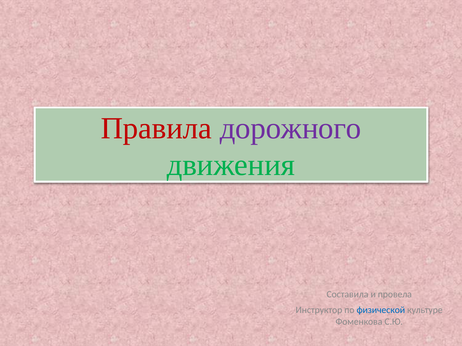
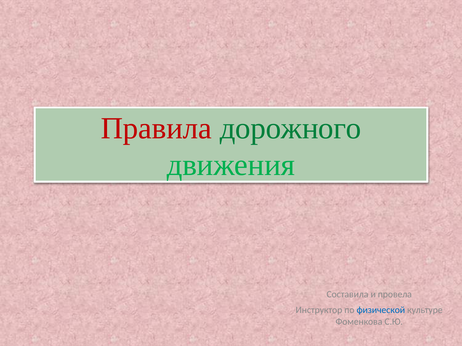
дорожного colour: purple -> green
